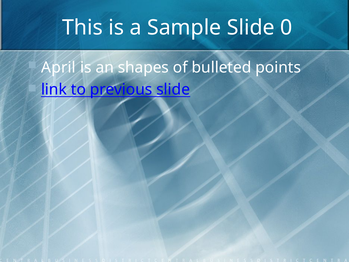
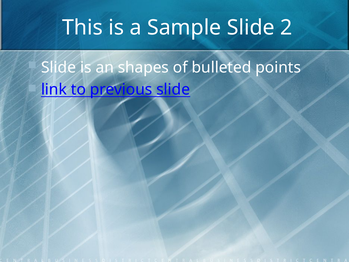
0: 0 -> 2
April at (58, 67): April -> Slide
